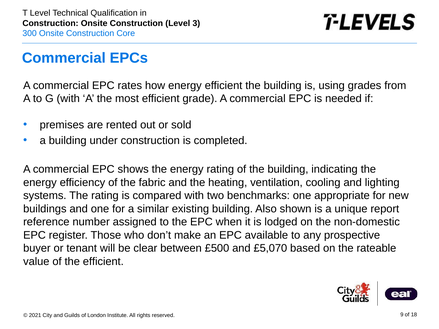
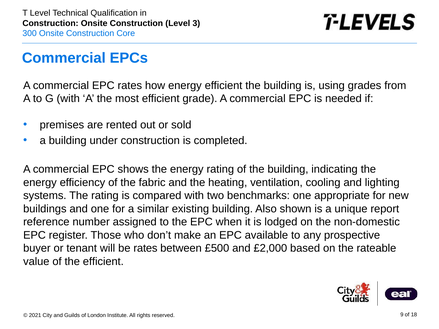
be clear: clear -> rates
£5,070: £5,070 -> £2,000
